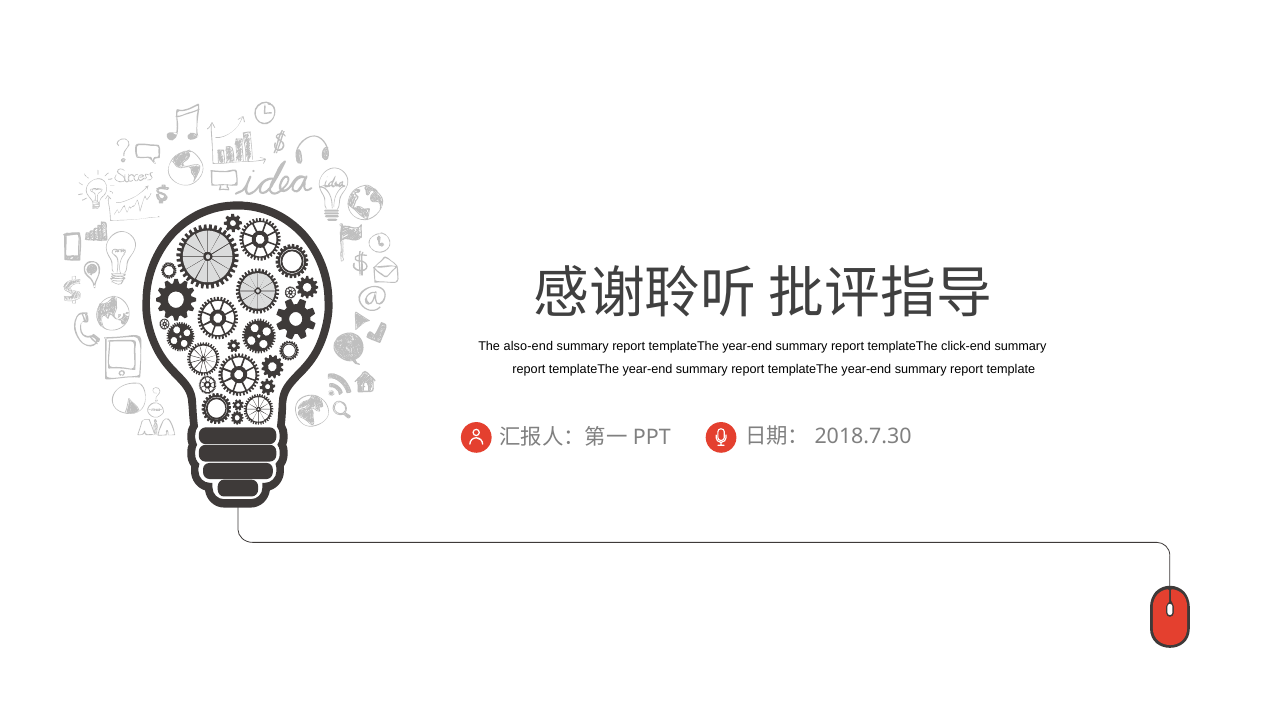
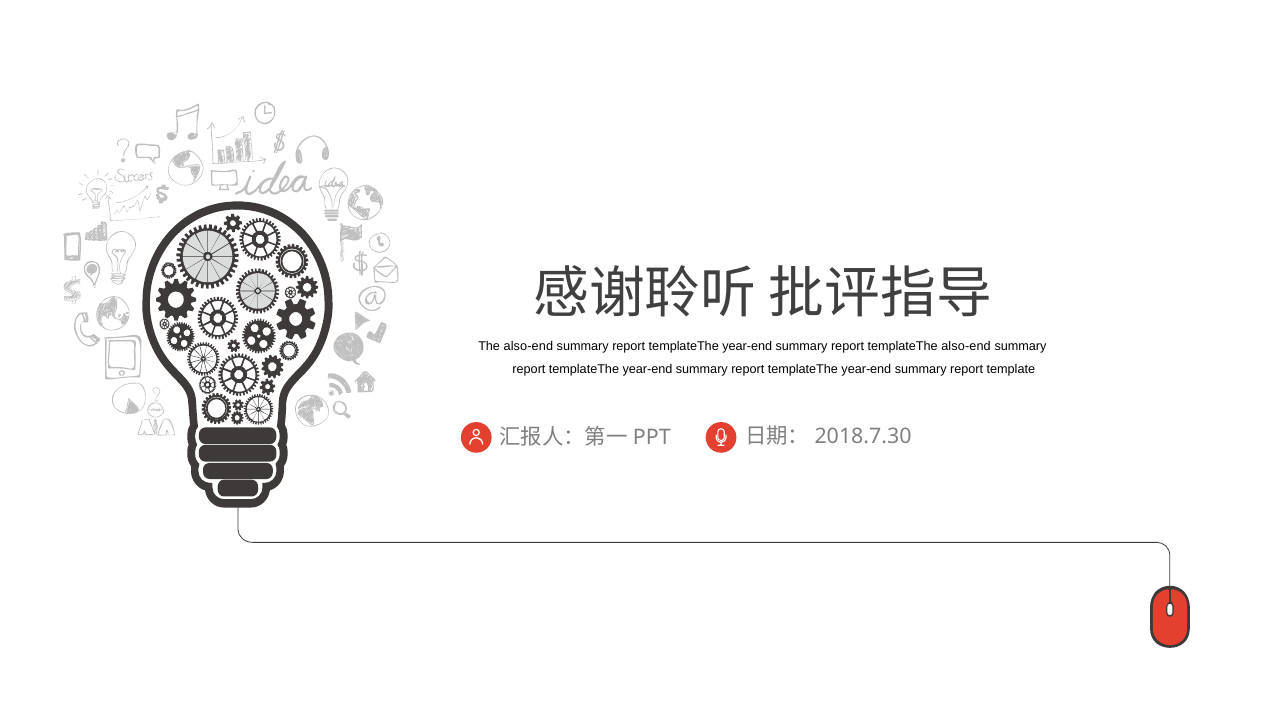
templateThe click-end: click-end -> also-end
